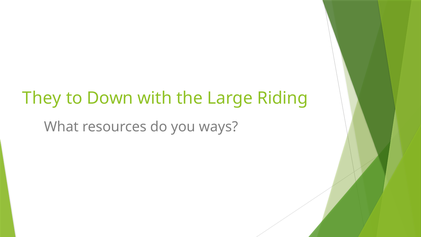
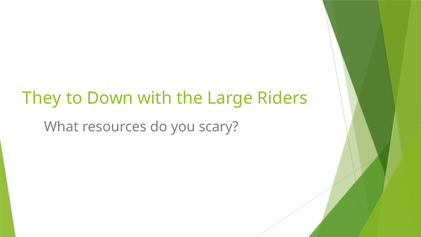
Riding: Riding -> Riders
ways: ways -> scary
